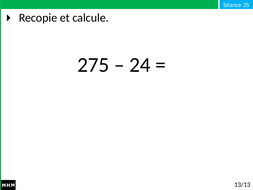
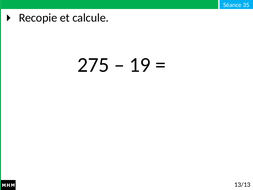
24: 24 -> 19
